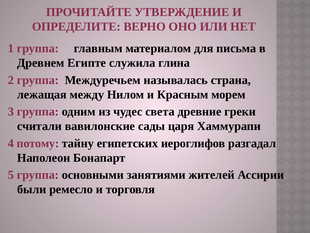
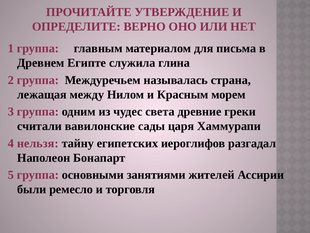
потому: потому -> нельзя
